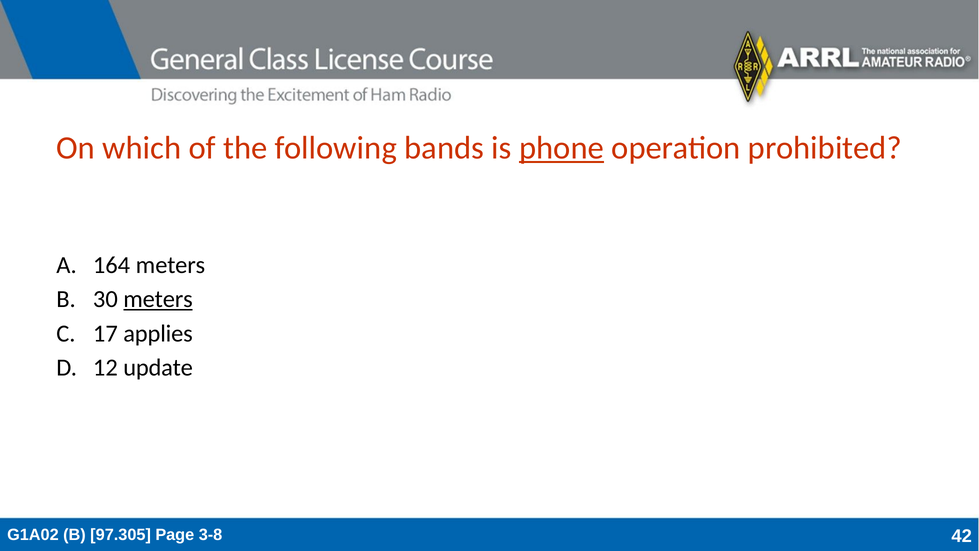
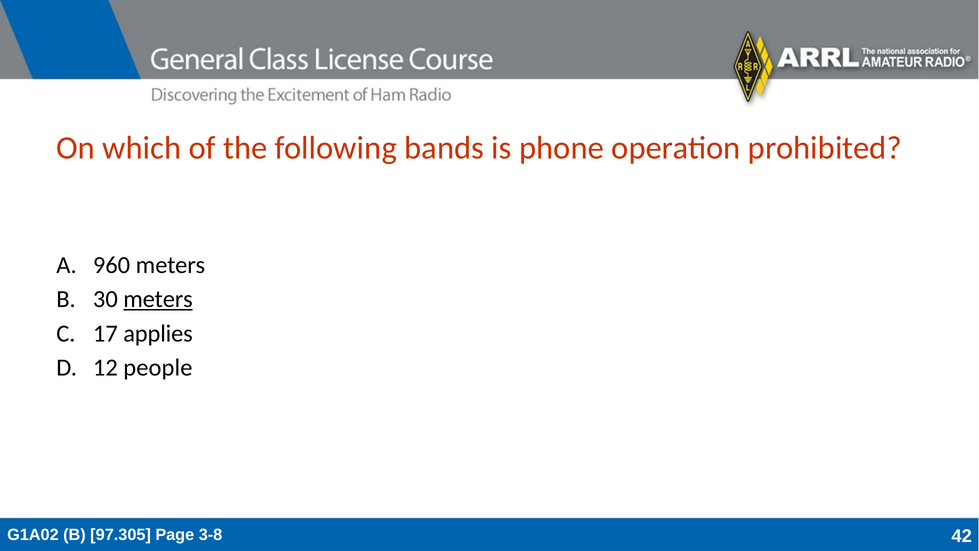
phone underline: present -> none
164: 164 -> 960
update: update -> people
